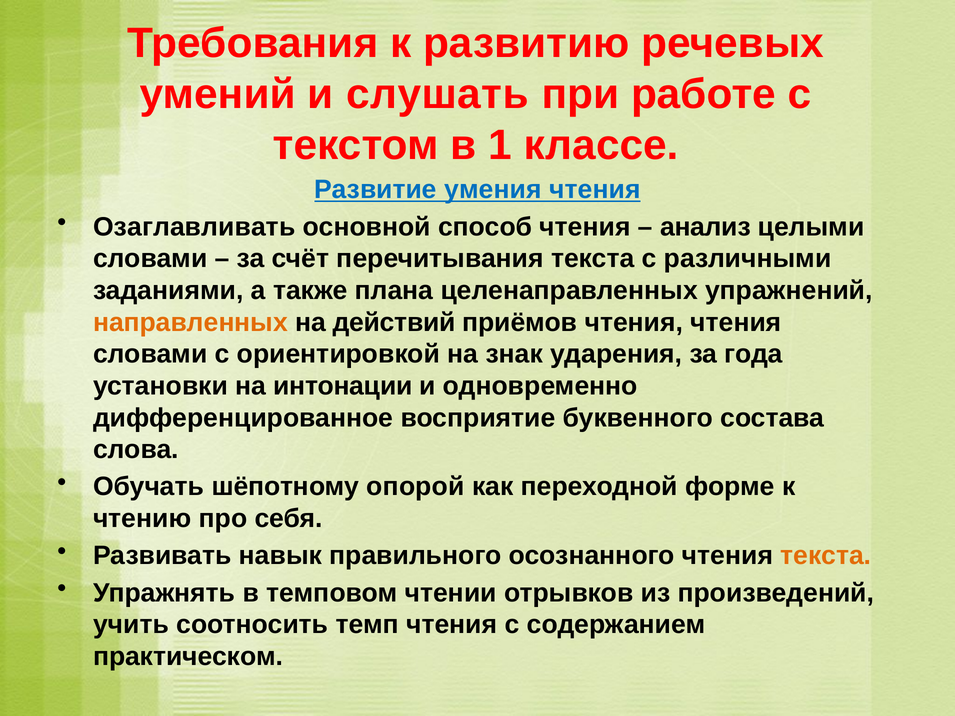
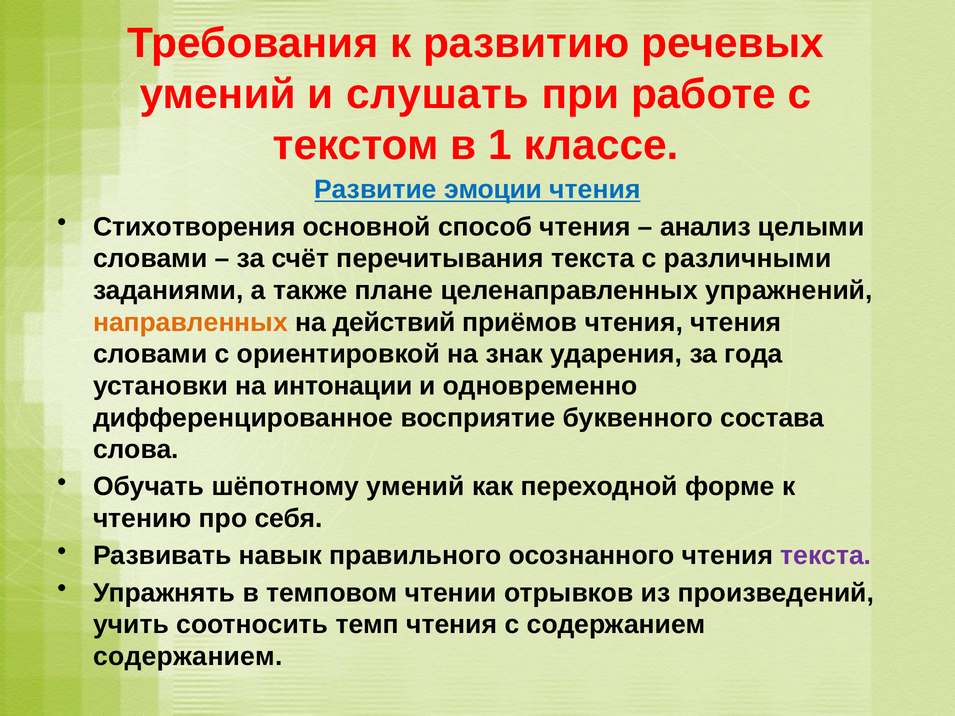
умения: умения -> эмоции
Озаглавливать: Озаглавливать -> Стихотворения
плана: плана -> плане
шёпотному опорой: опорой -> умений
текста at (826, 556) colour: orange -> purple
практическом at (188, 657): практическом -> содержанием
